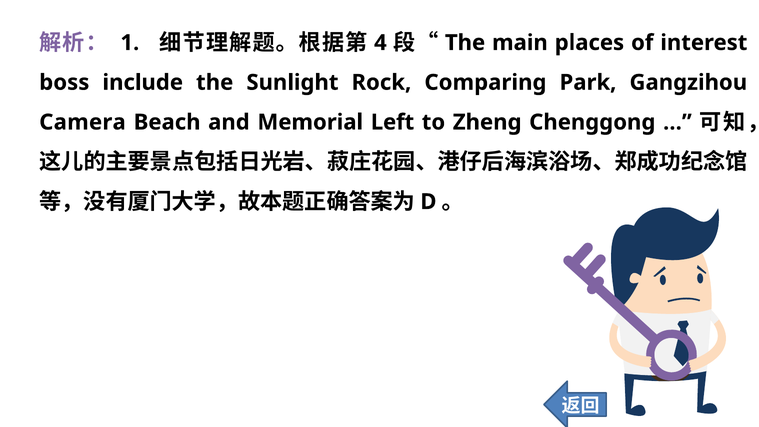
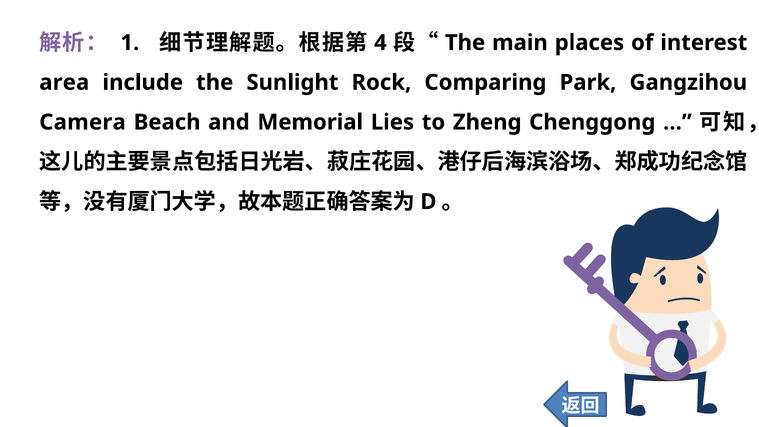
boss: boss -> area
Left: Left -> Lies
